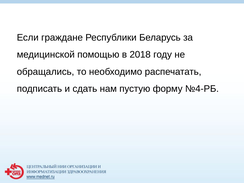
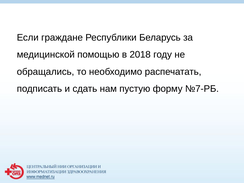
№4-РБ: №4-РБ -> №7-РБ
